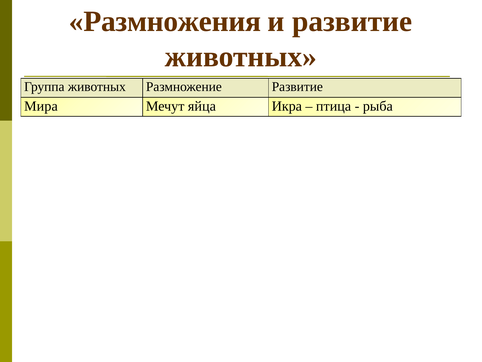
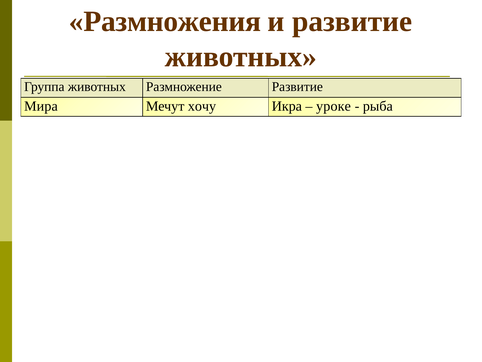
яйца: яйца -> хочу
птица: птица -> уроке
